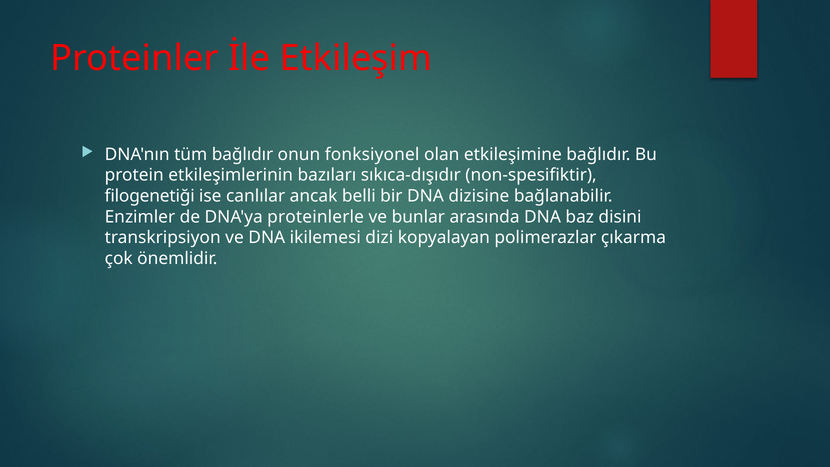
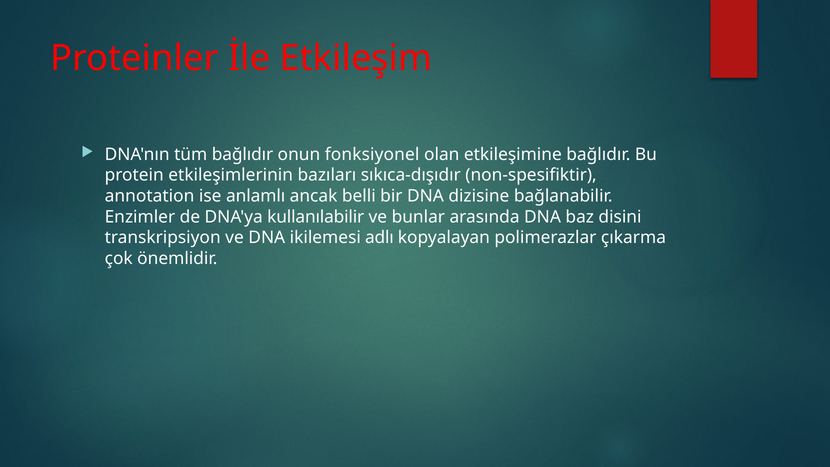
filogenetiği: filogenetiği -> annotation
canlılar: canlılar -> anlamlı
proteinlerle: proteinlerle -> kullanılabilir
dizi: dizi -> adlı
